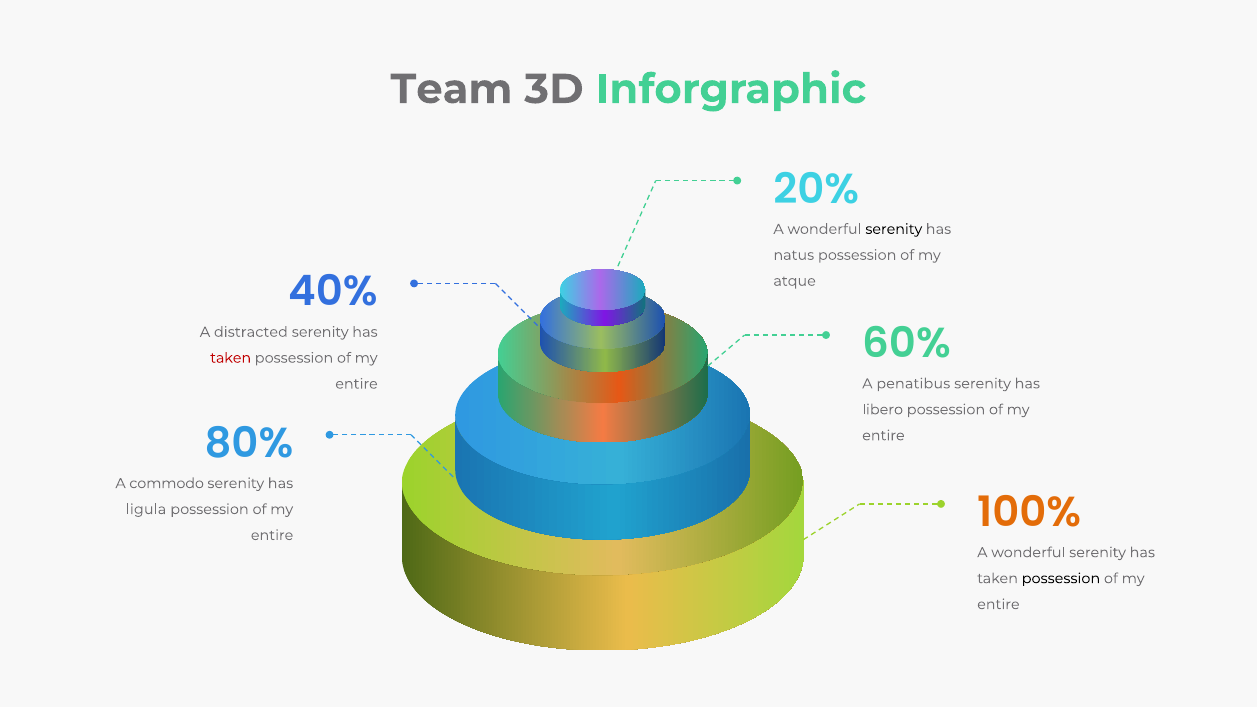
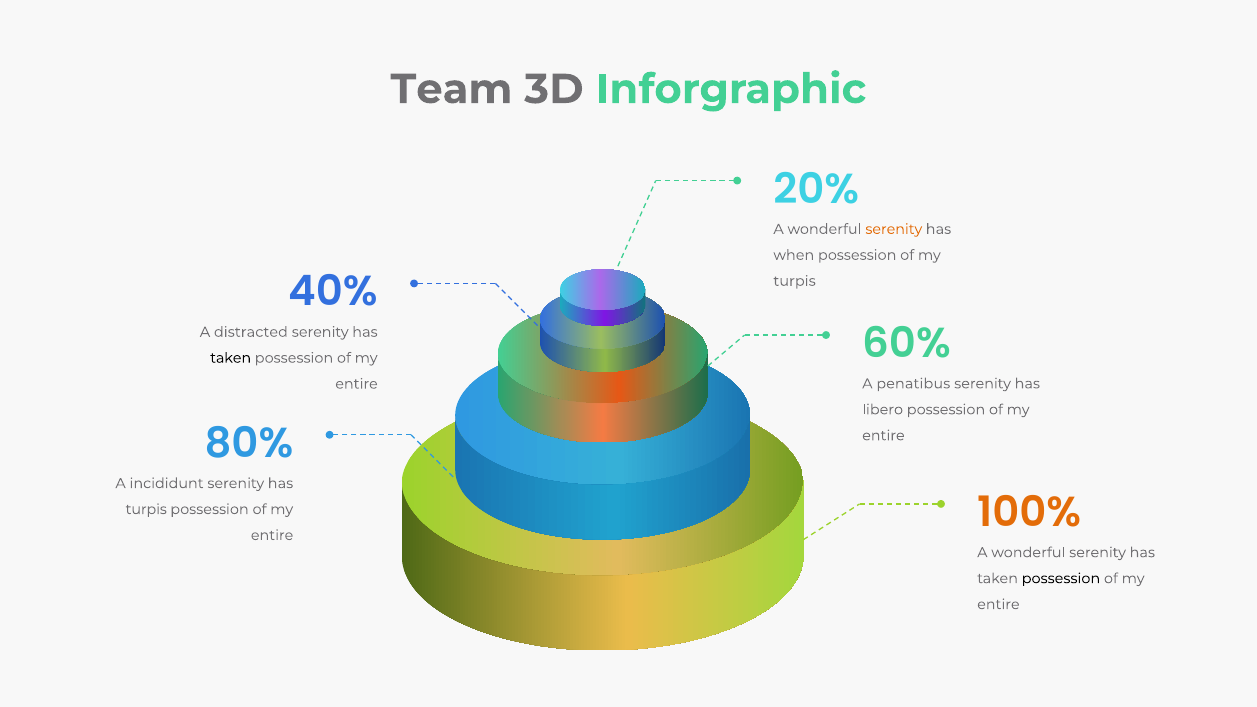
serenity at (894, 229) colour: black -> orange
natus: natus -> when
atque at (795, 281): atque -> turpis
taken at (231, 358) colour: red -> black
commodo: commodo -> incididunt
ligula at (146, 509): ligula -> turpis
